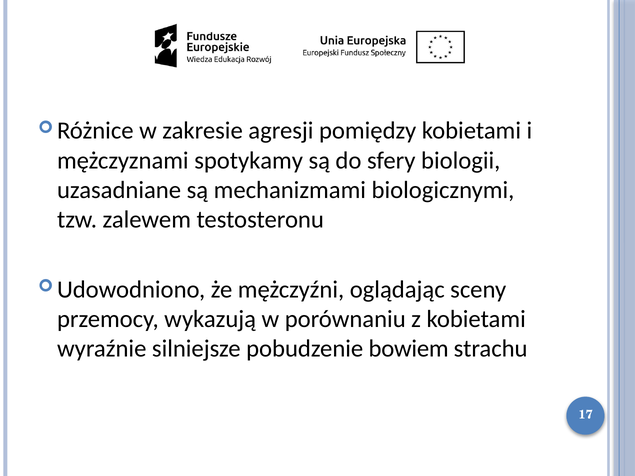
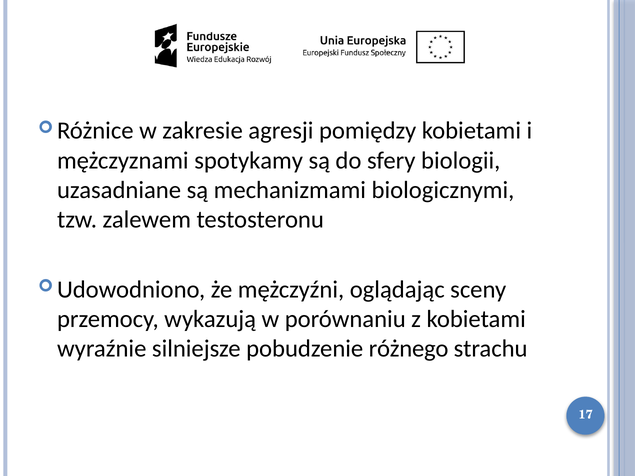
bowiem: bowiem -> różnego
